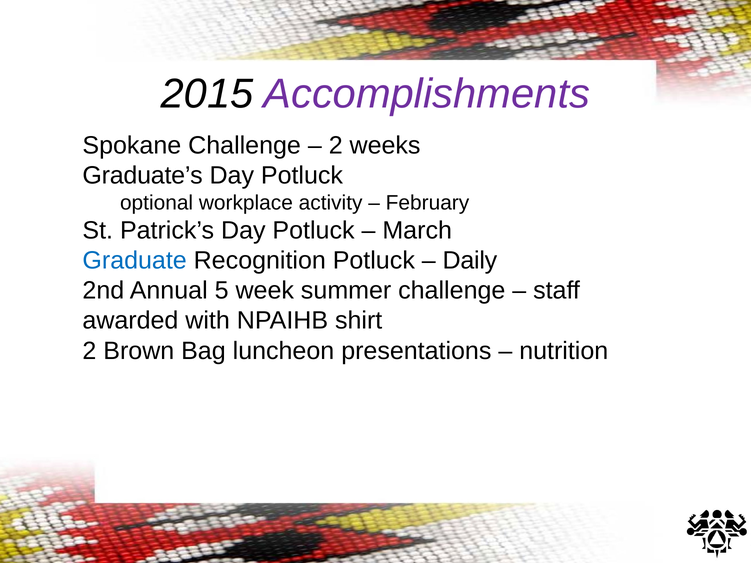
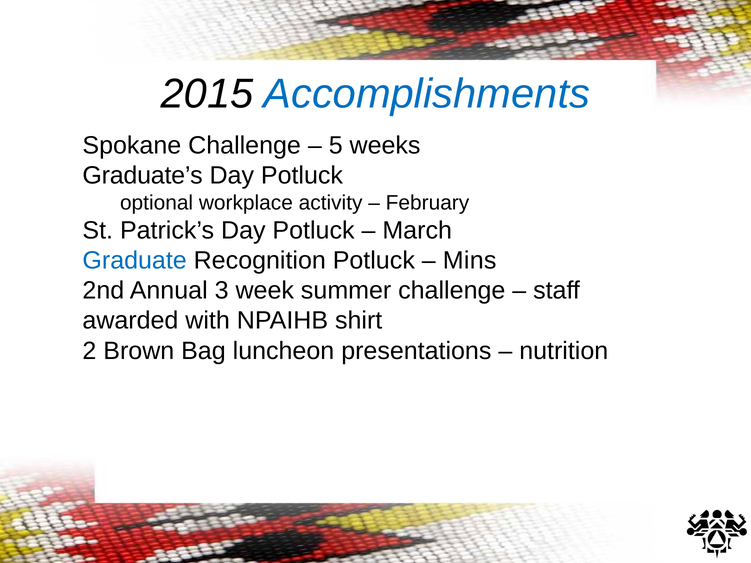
Accomplishments colour: purple -> blue
2 at (336, 146): 2 -> 5
Daily: Daily -> Mins
5: 5 -> 3
